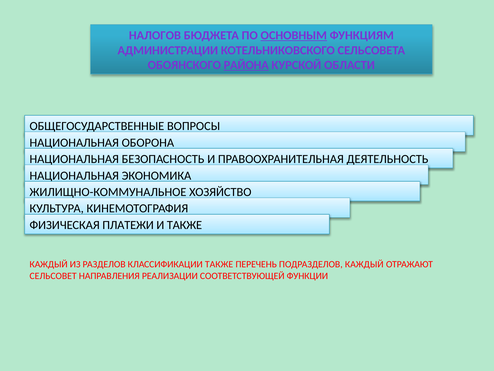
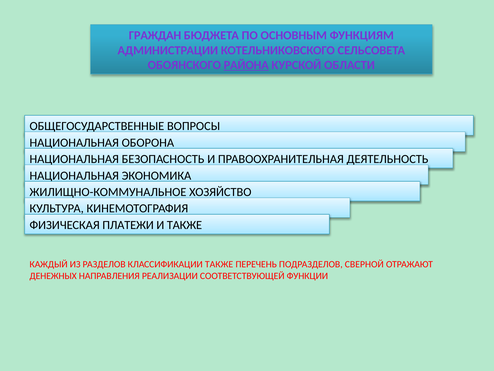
НАЛОГОВ: НАЛОГОВ -> ГРАЖДАН
ОСНОВНЫМ underline: present -> none
ПОДРАЗДЕЛОВ КАЖДЫЙ: КАЖДЫЙ -> СВЕРНОЙ
СЕЛЬСОВЕТ: СЕЛЬСОВЕТ -> ДЕНЕЖНЫХ
